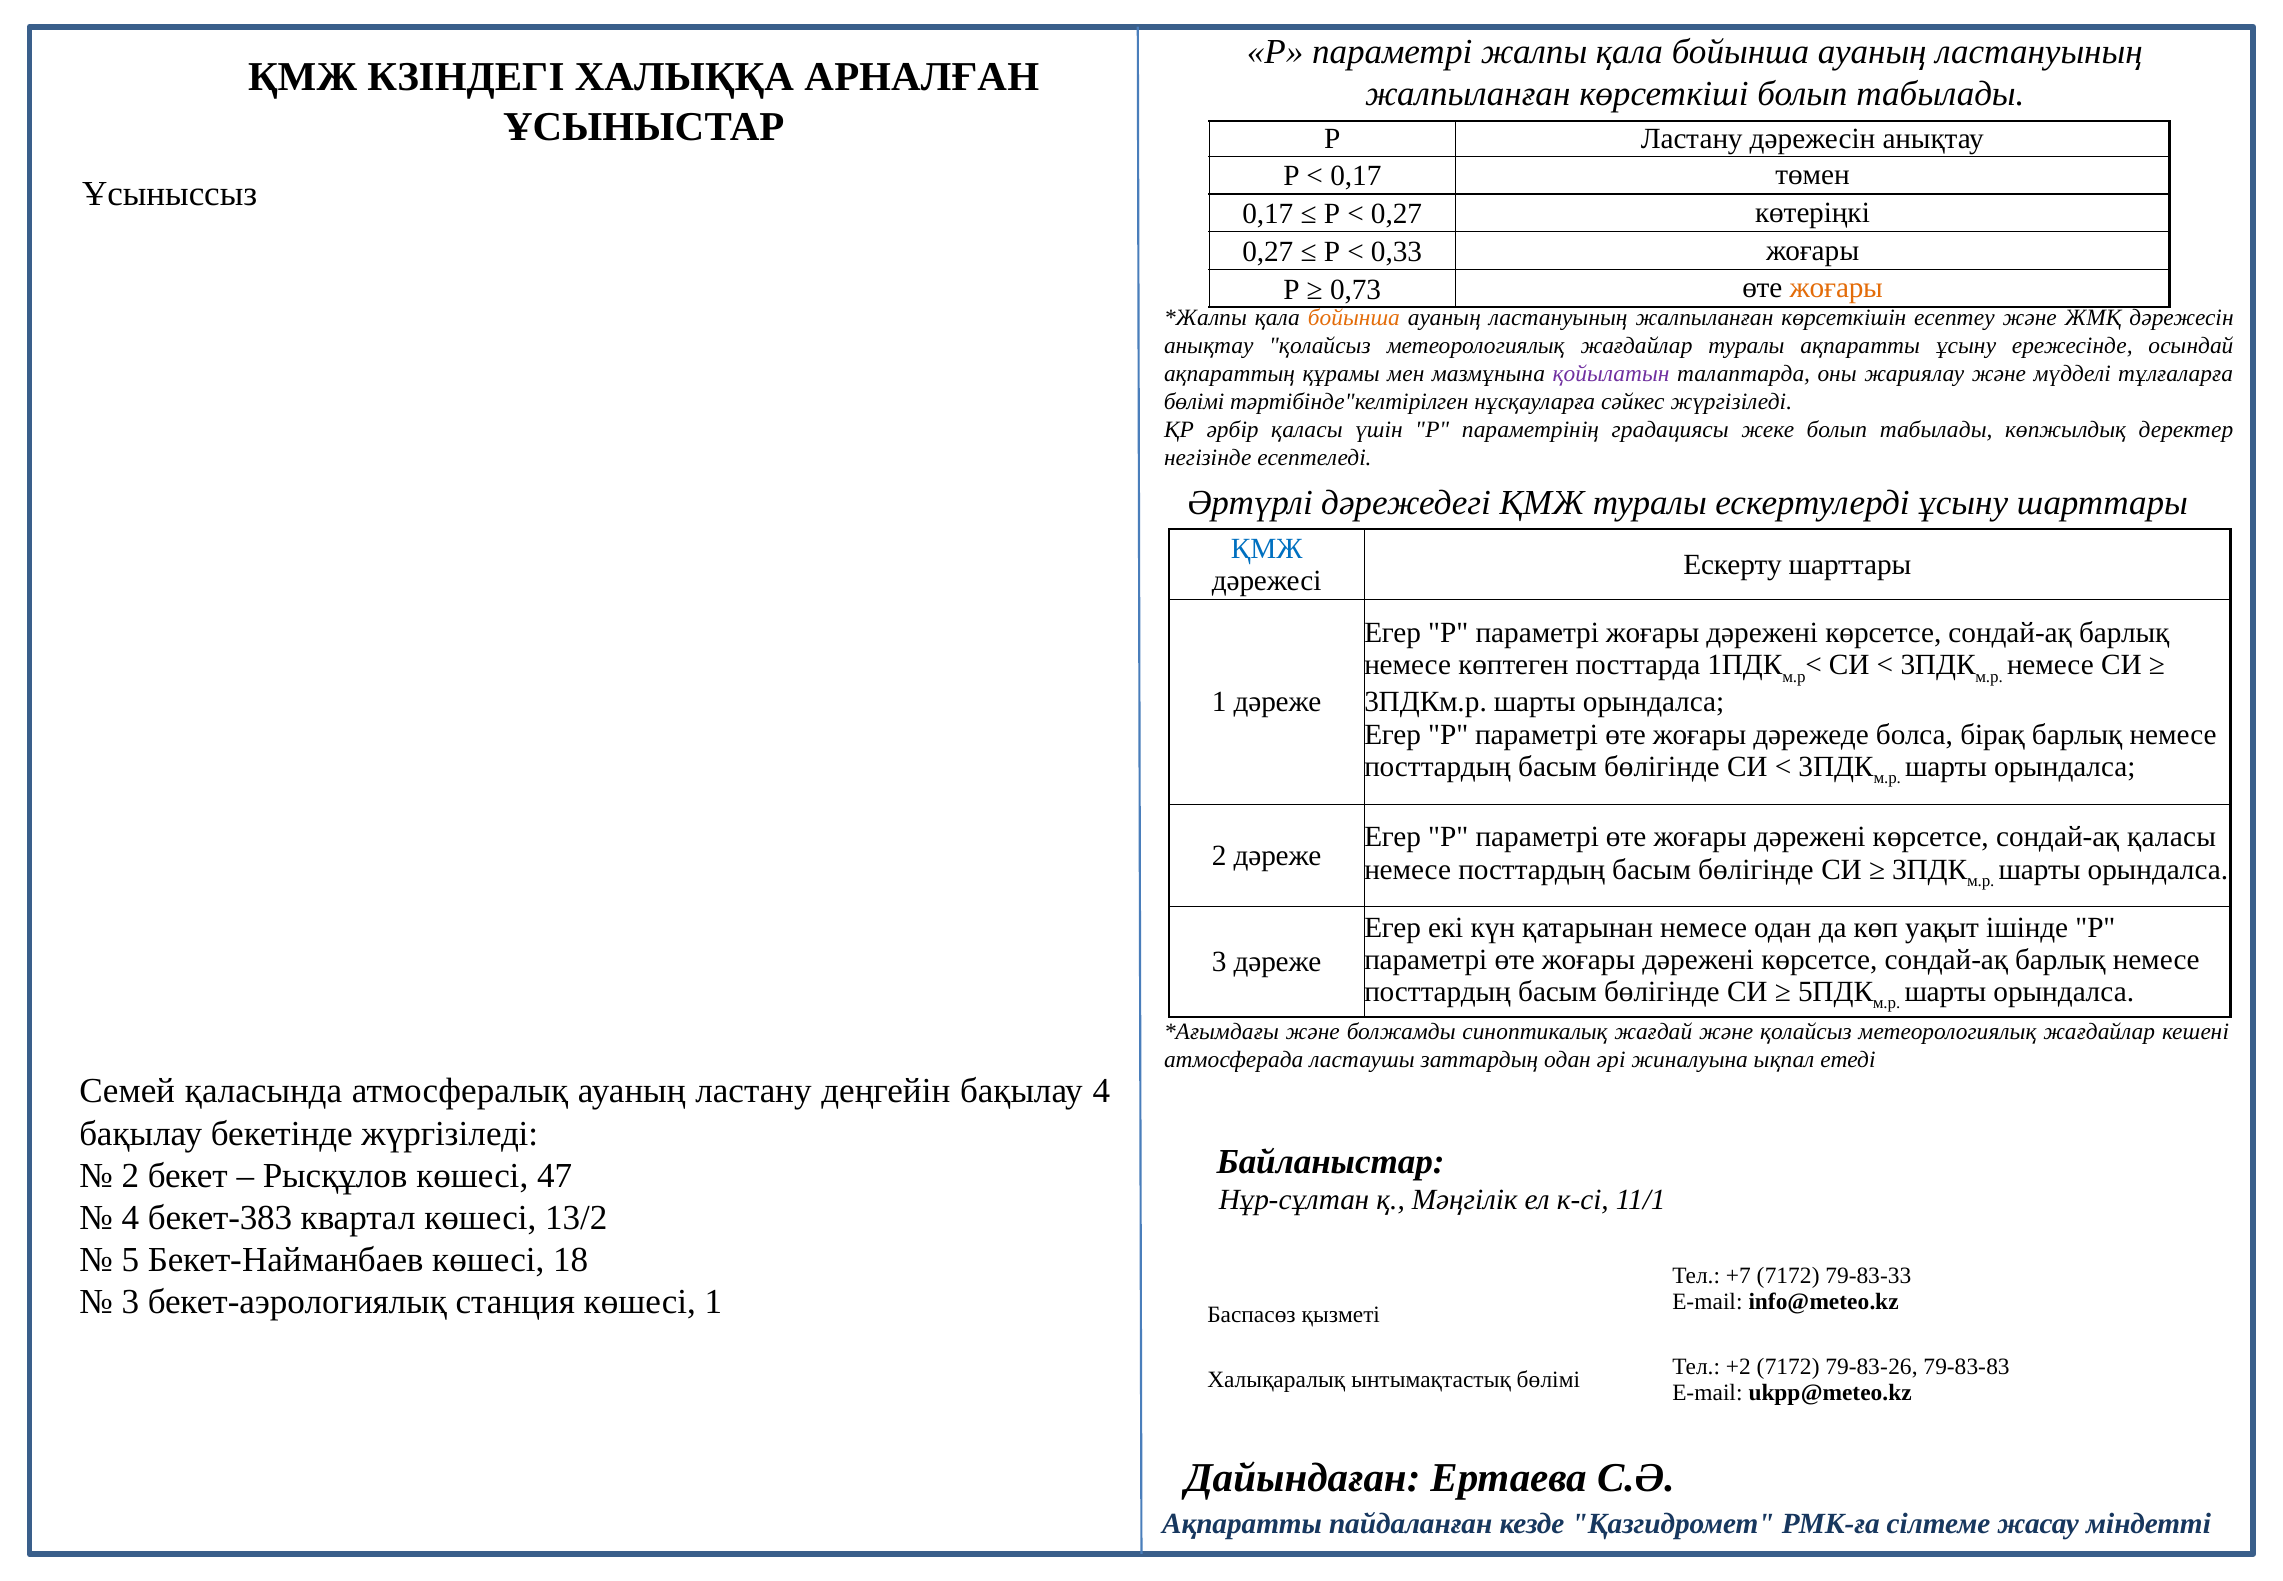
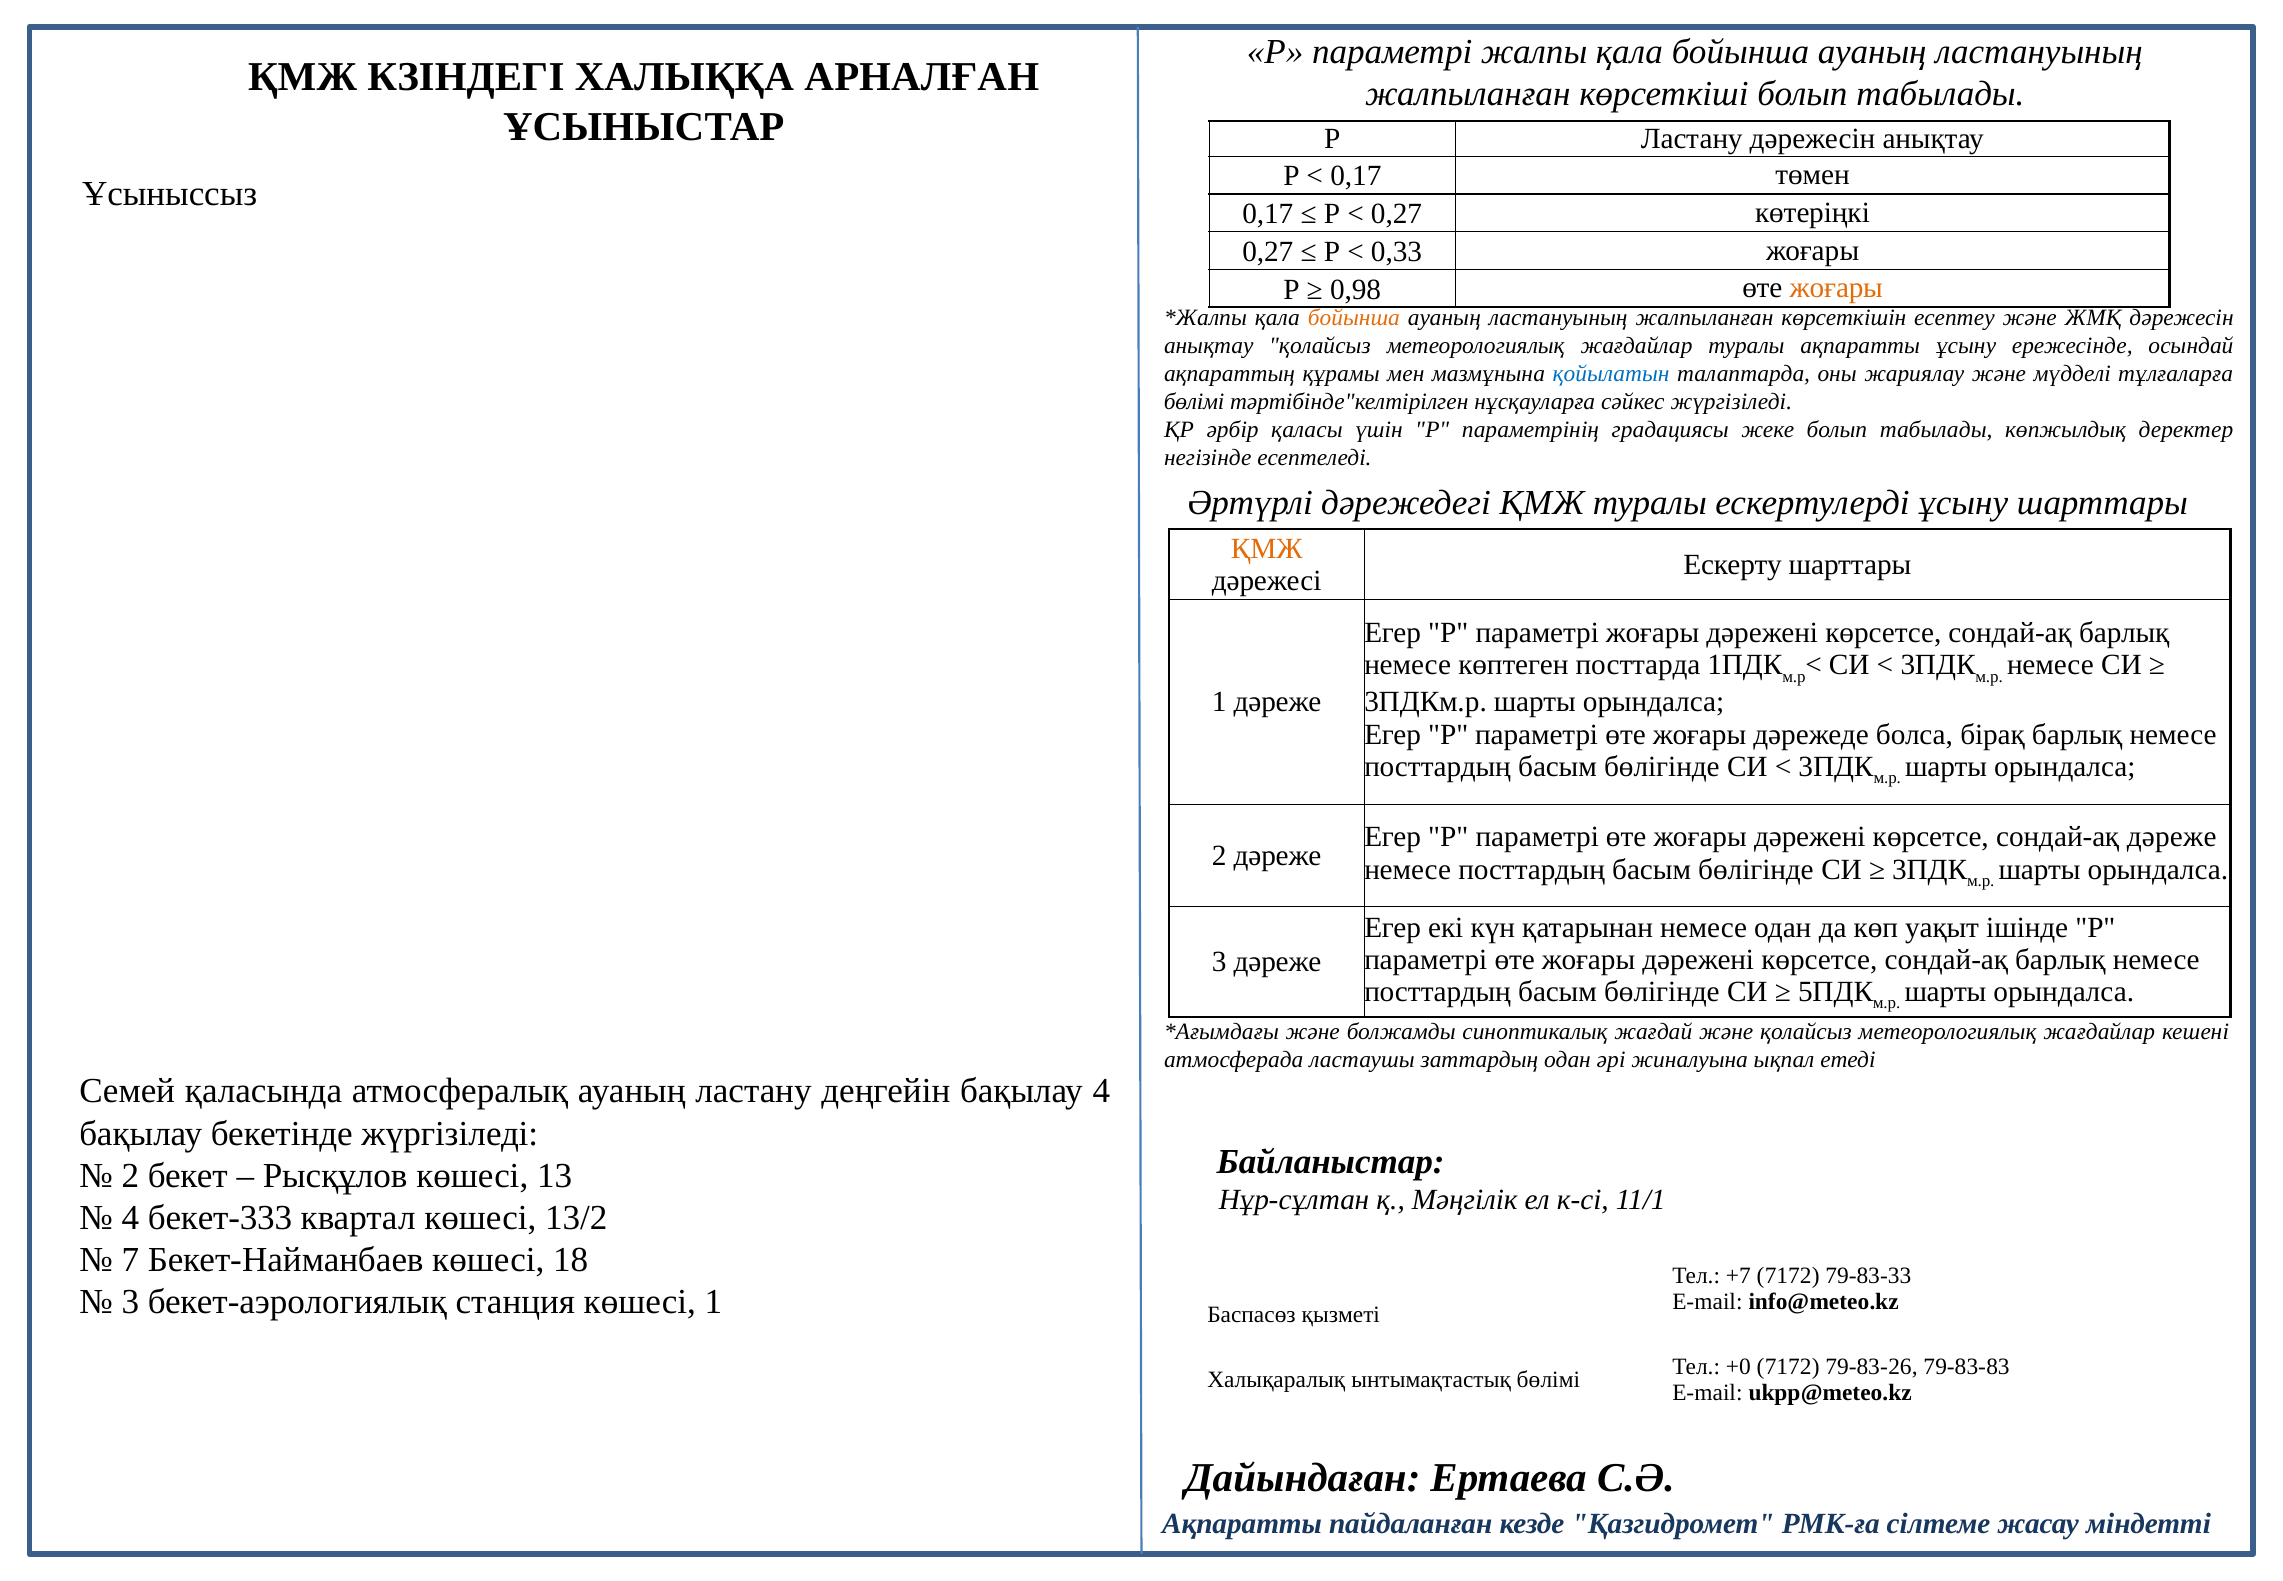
0,73: 0,73 -> 0,98
қойылатын colour: purple -> blue
ҚМЖ at (1267, 548) colour: blue -> orange
сондай-ақ қаласы: қаласы -> дәреже
47: 47 -> 13
бекет-383: бекет-383 -> бекет-333
5: 5 -> 7
+2: +2 -> +0
